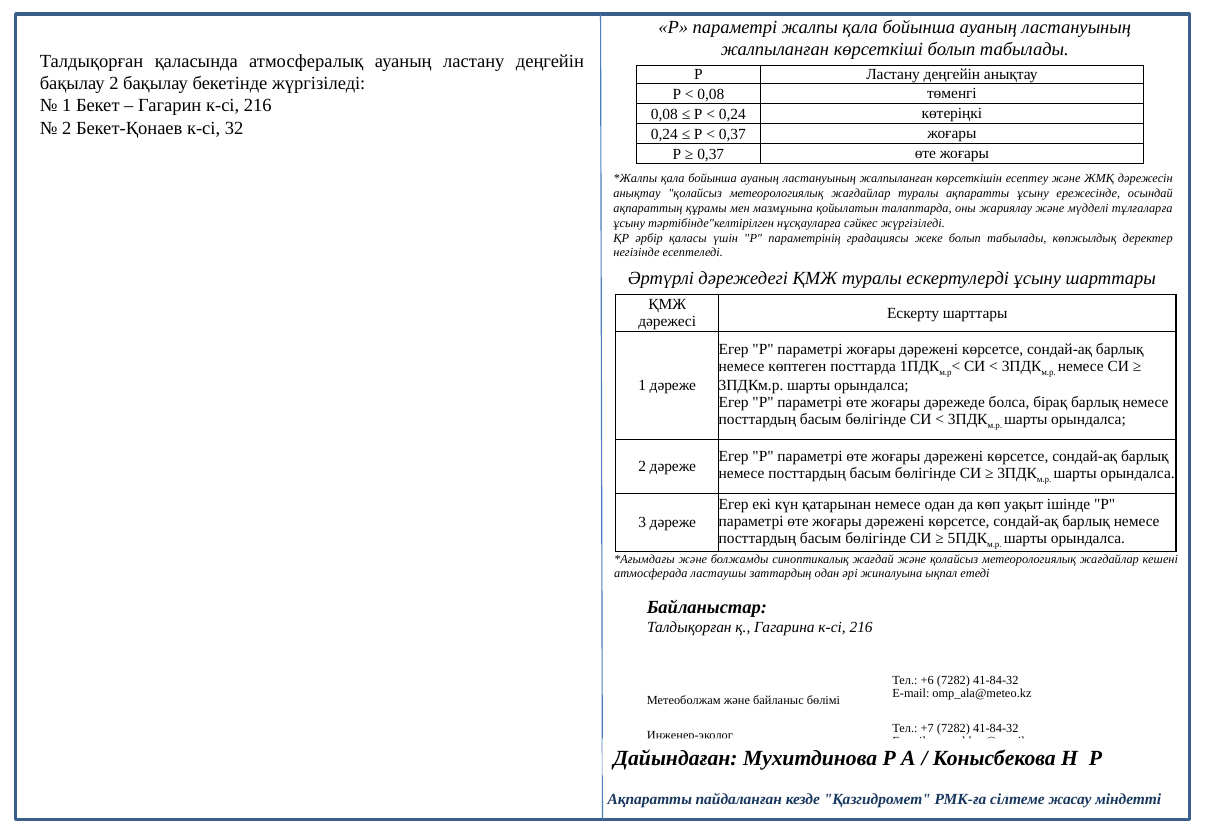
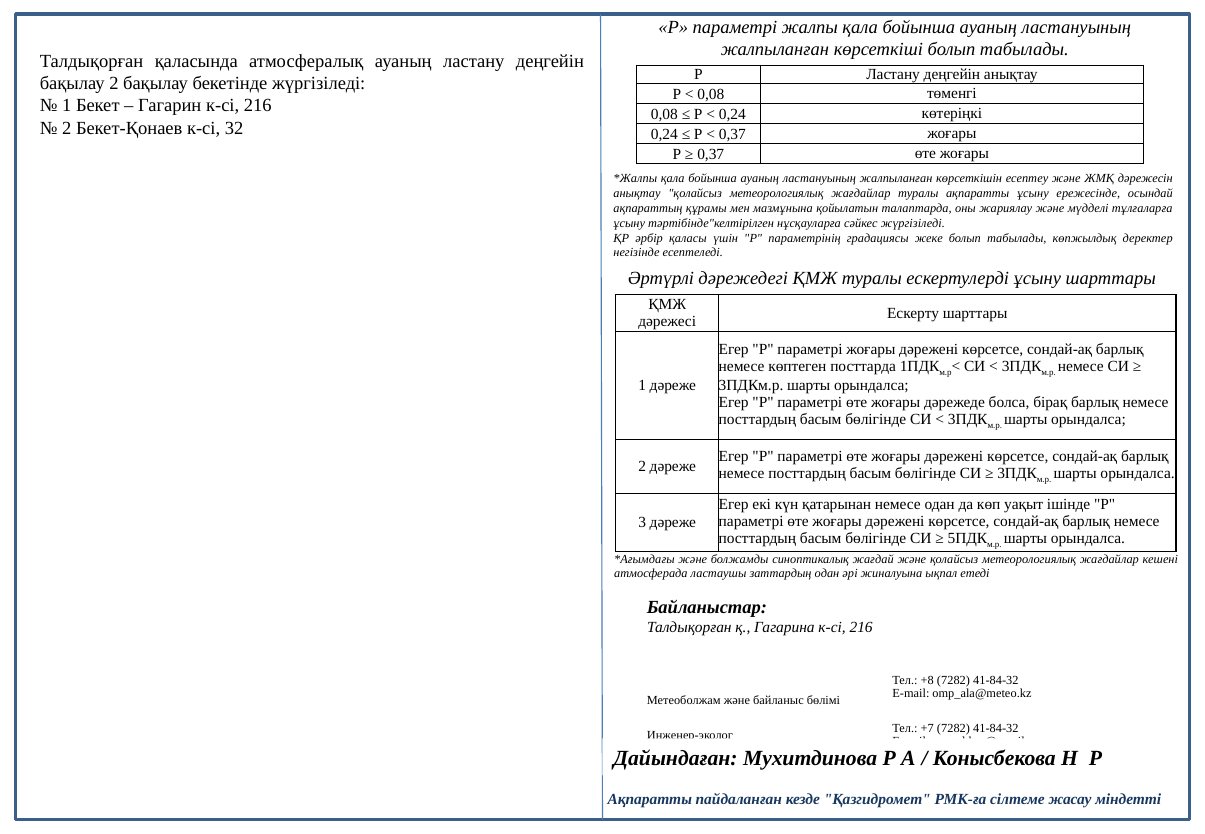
+6: +6 -> +8
